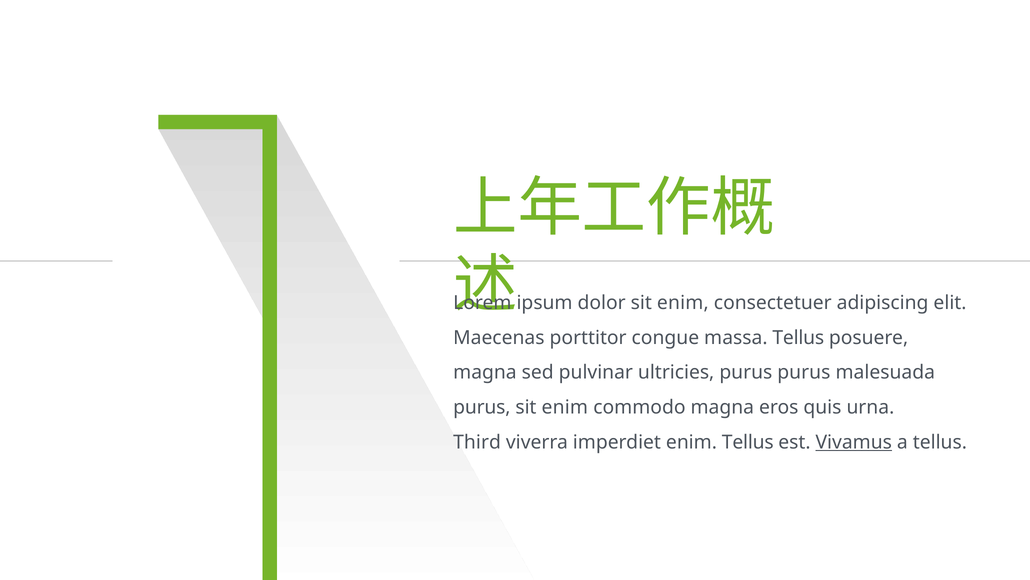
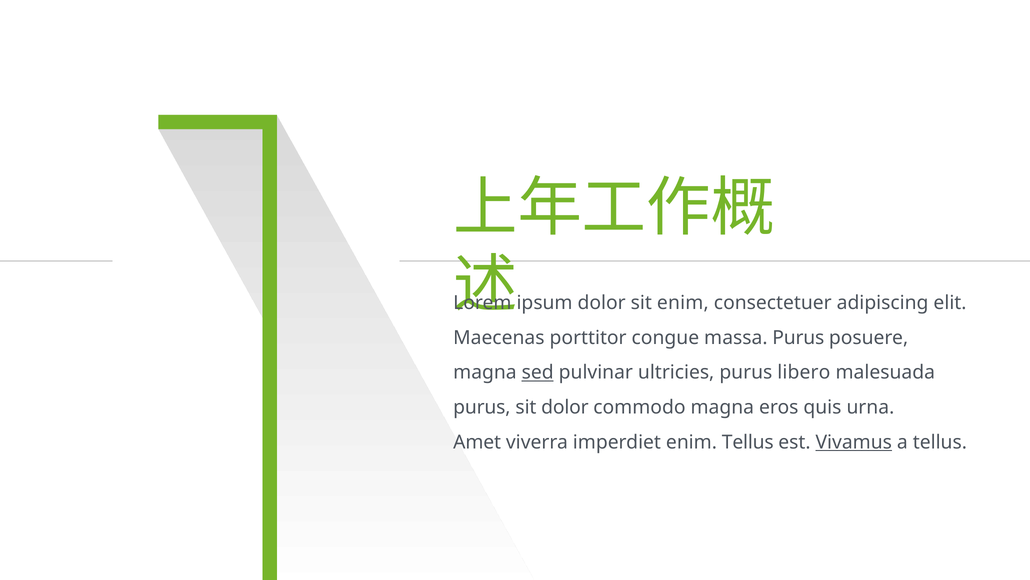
massa Tellus: Tellus -> Purus
sed underline: none -> present
purus purus: purus -> libero
enim at (565, 407): enim -> dolor
Third: Third -> Amet
